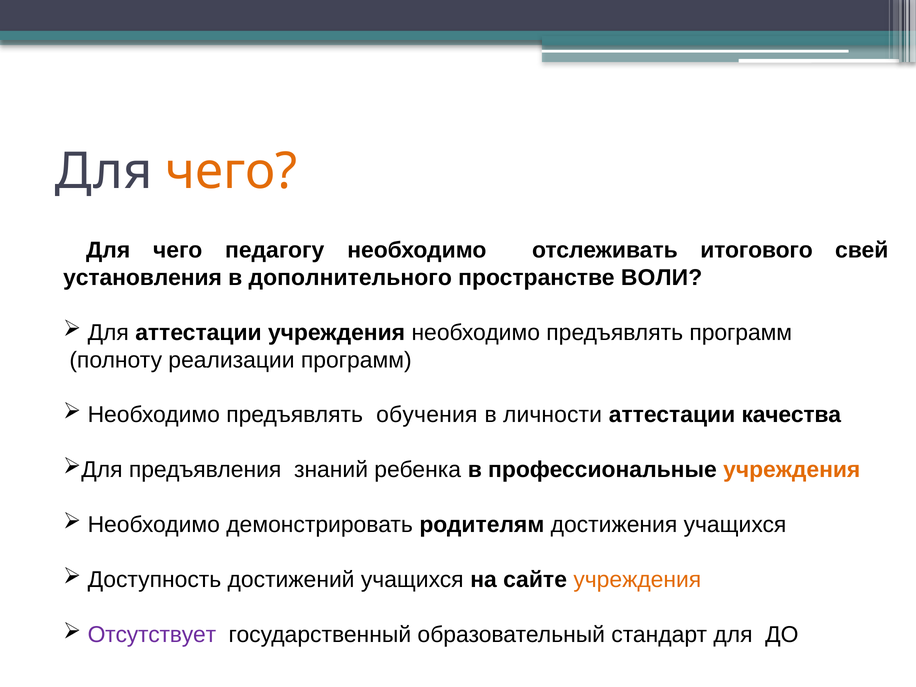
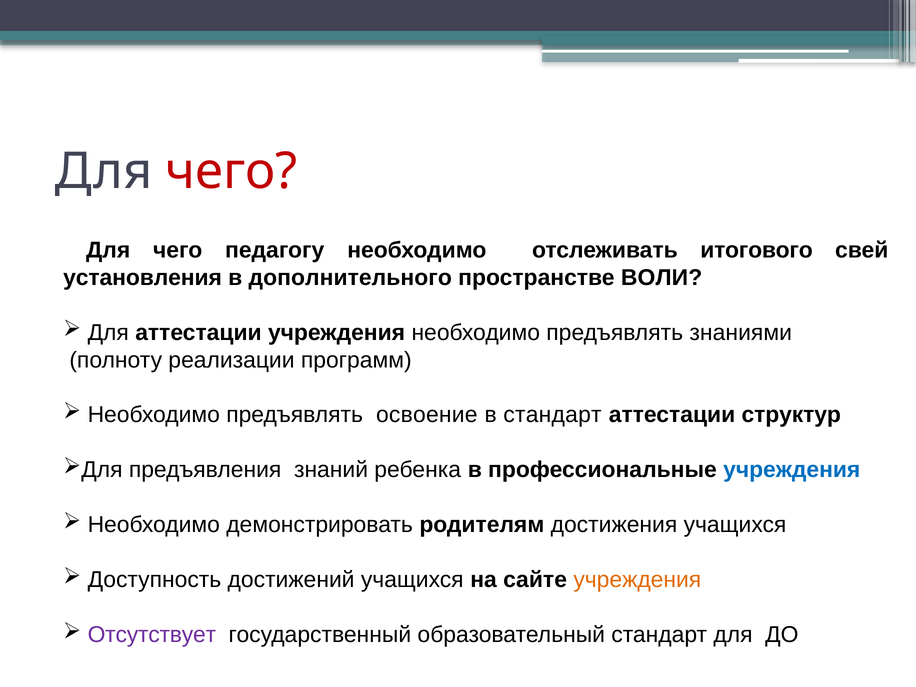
чего at (232, 172) colour: orange -> red
предъявлять программ: программ -> знаниями
обучения: обучения -> освоение
в личности: личности -> стандарт
качества: качества -> структур
учреждения at (792, 470) colour: orange -> blue
